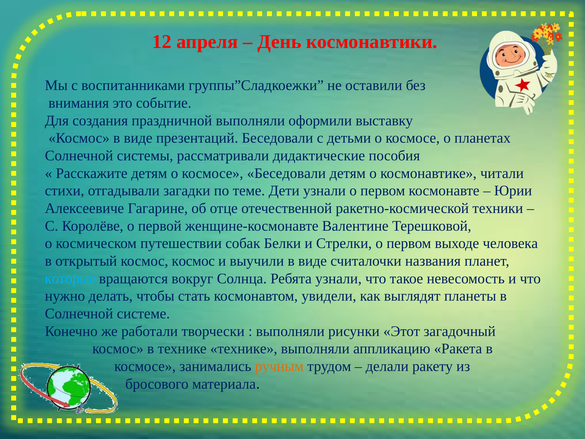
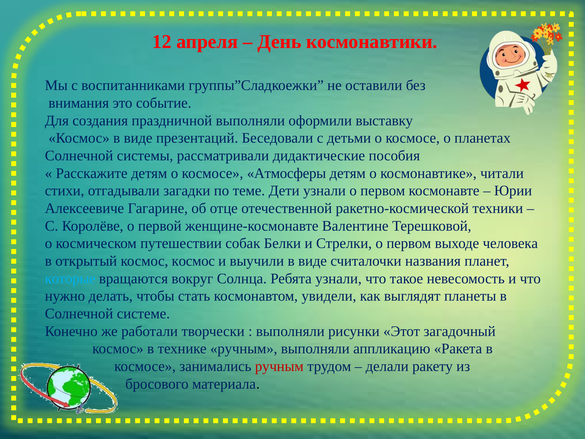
космосе Беседовали: Беседовали -> Атмосферы
технике технике: технике -> ручным
ручным at (279, 366) colour: orange -> red
